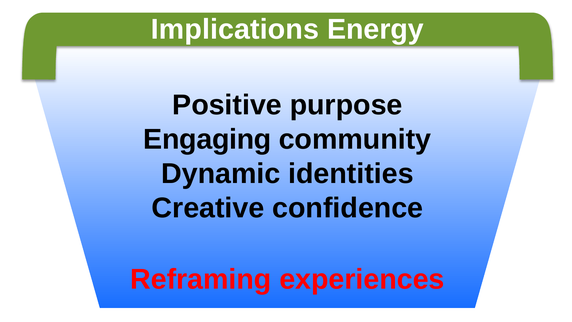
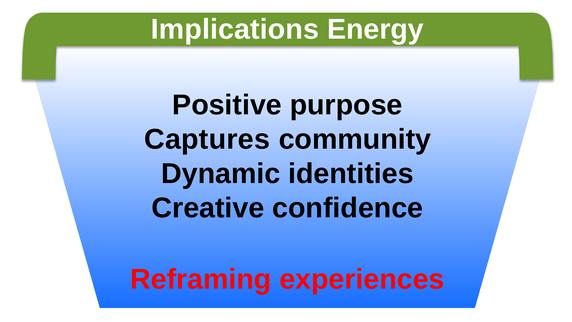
Engaging: Engaging -> Captures
